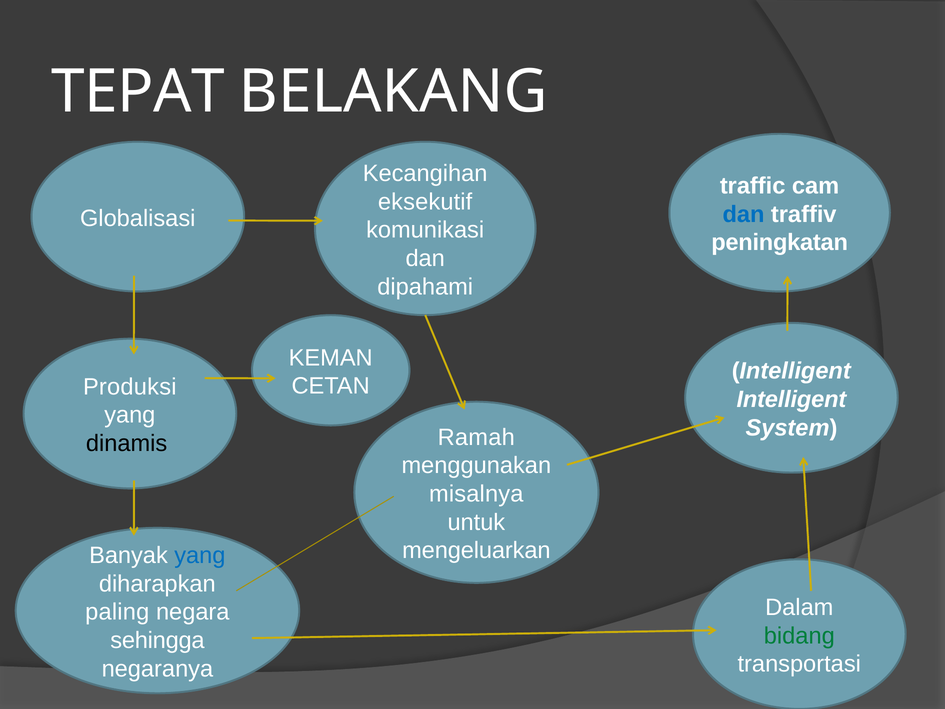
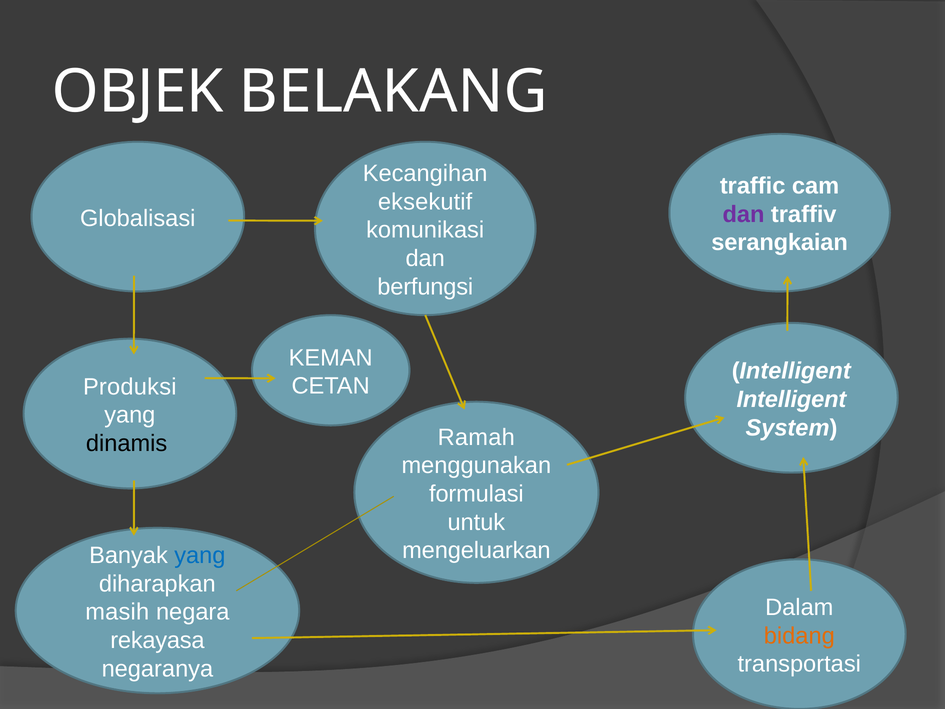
TEPAT: TEPAT -> OBJEK
dan at (743, 214) colour: blue -> purple
peningkatan: peningkatan -> serangkaian
dipahami: dipahami -> berfungsi
misalnya: misalnya -> formulasi
paling: paling -> masih
bidang colour: green -> orange
sehingga: sehingga -> rekayasa
